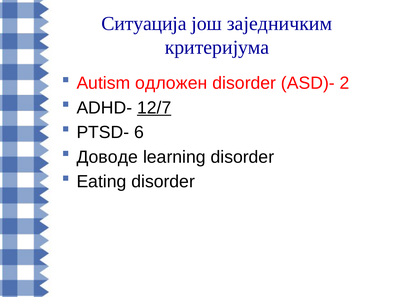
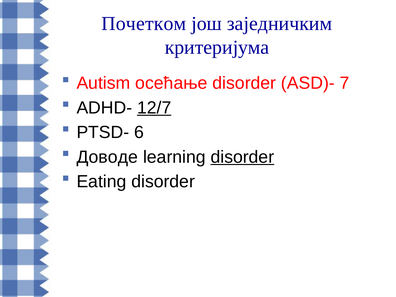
Ситуација: Ситуација -> Почетком
одложен: одложен -> осећање
2: 2 -> 7
disorder at (242, 157) underline: none -> present
